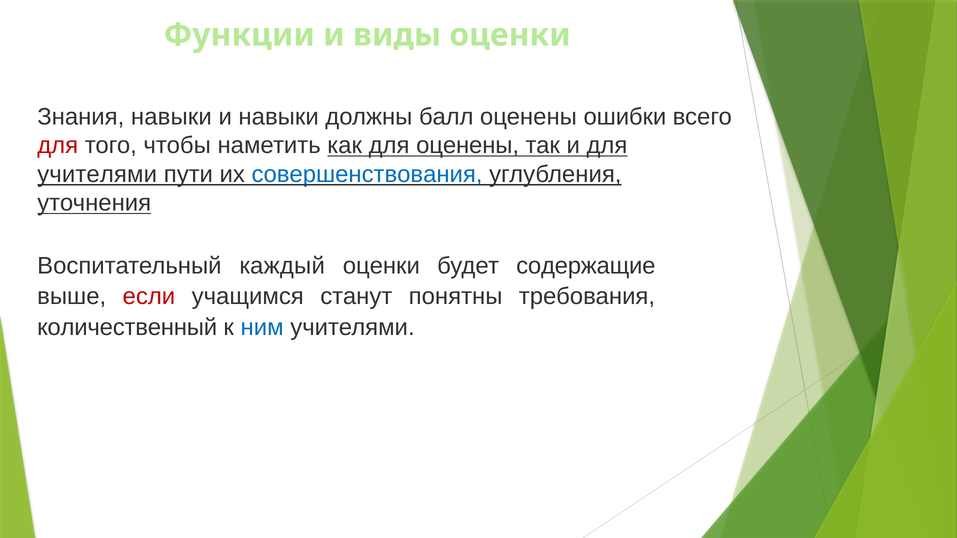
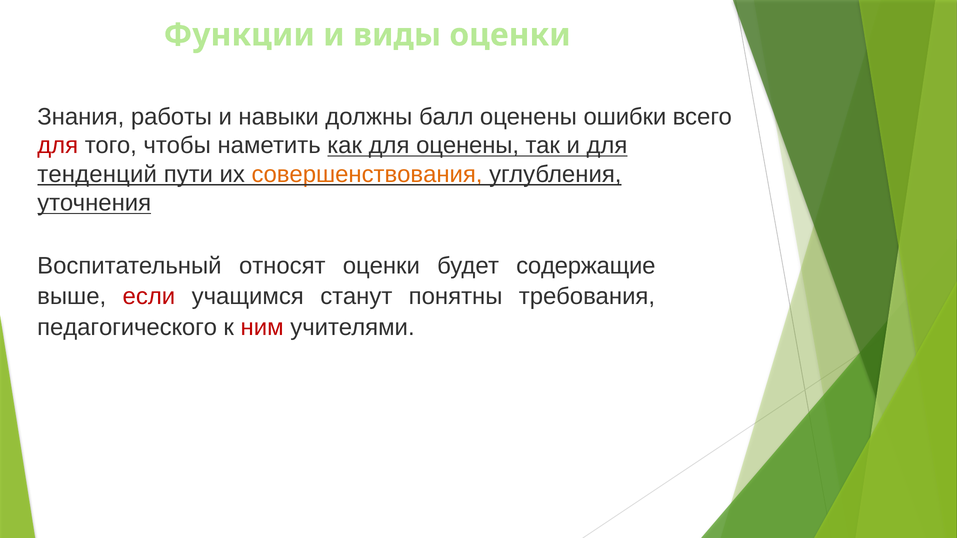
Знания навыки: навыки -> работы
учителями at (97, 174): учителями -> тенденций
совершенствования colour: blue -> orange
каждый: каждый -> относят
количественный: количественный -> педагогического
ним colour: blue -> red
